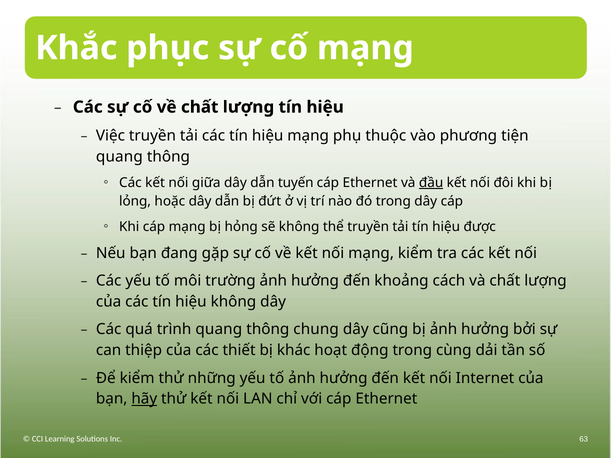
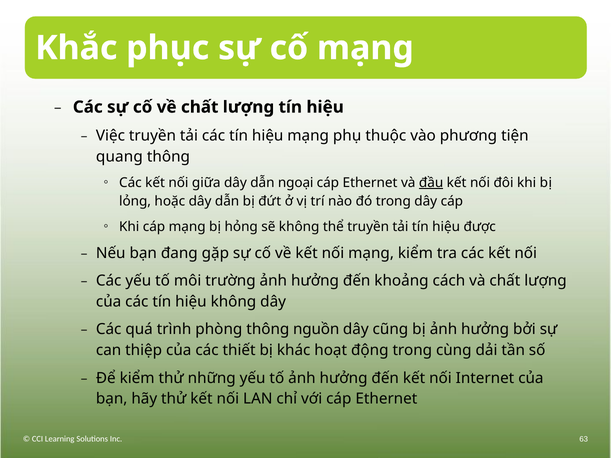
tuyến: tuyến -> ngoại
trình quang: quang -> phòng
chung: chung -> nguồn
hãy underline: present -> none
